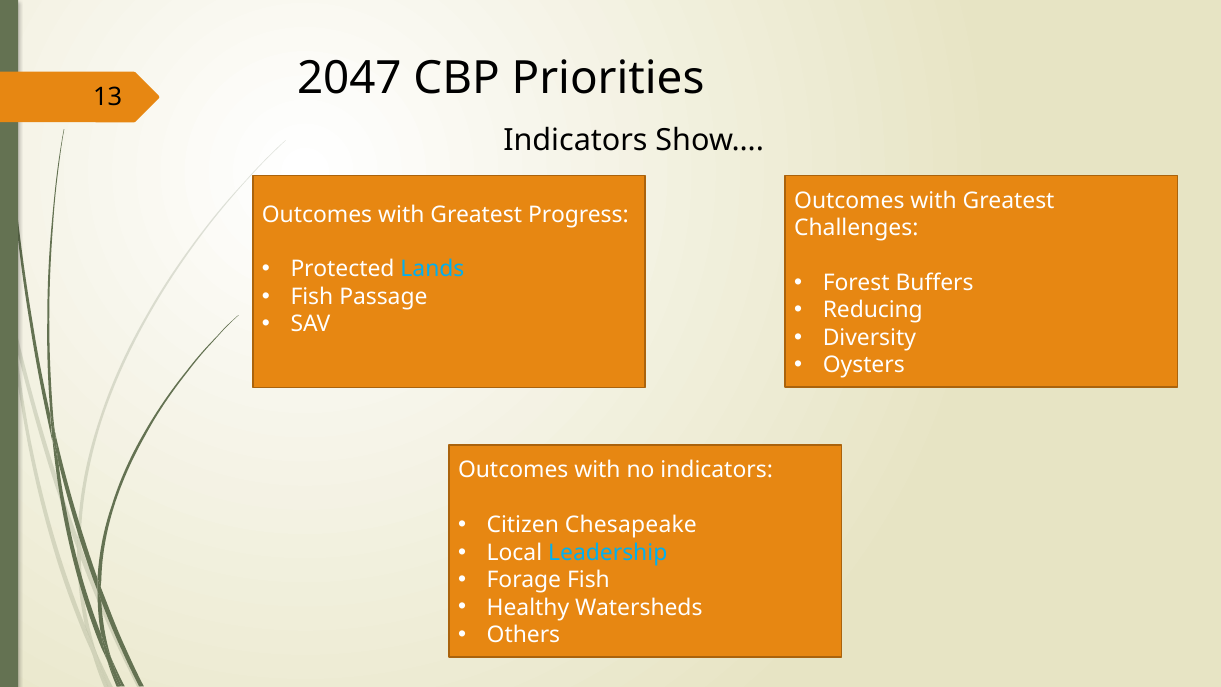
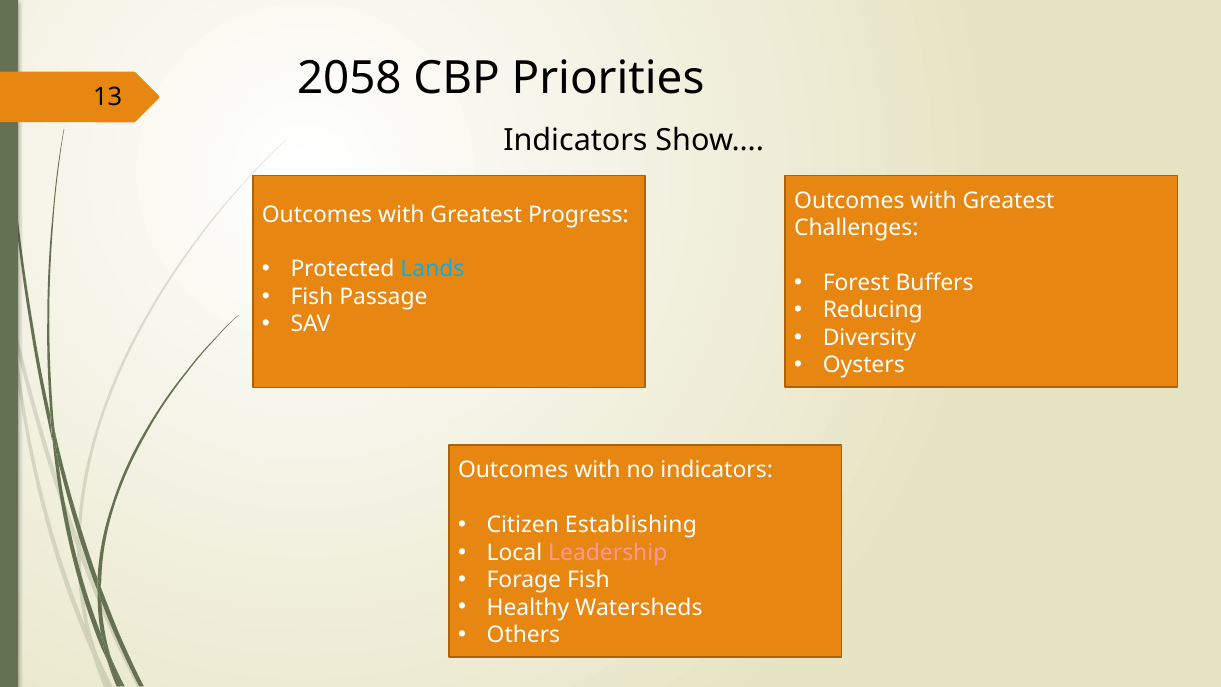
2047: 2047 -> 2058
Chesapeake: Chesapeake -> Establishing
Leadership colour: light blue -> pink
